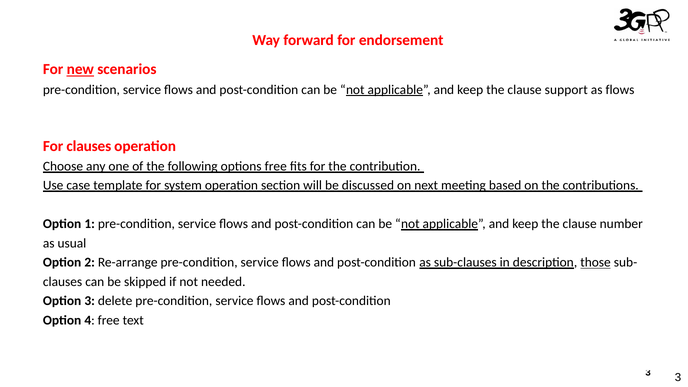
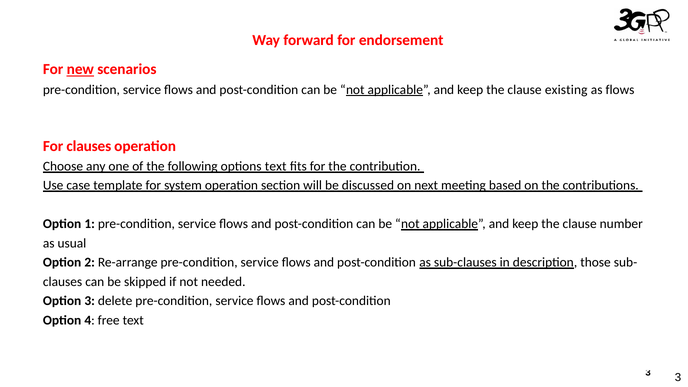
support: support -> existing
options free: free -> text
those underline: present -> none
